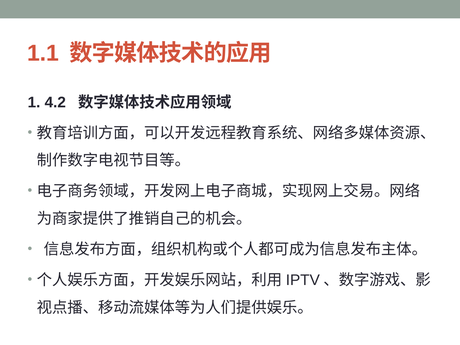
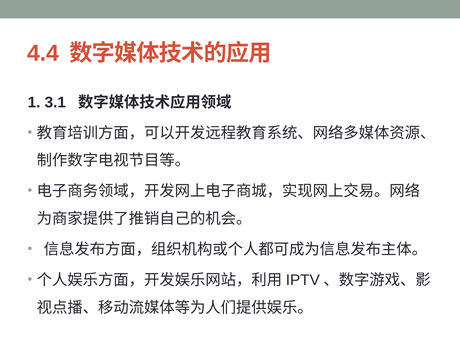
1.1: 1.1 -> 4.4
4.2: 4.2 -> 3.1
